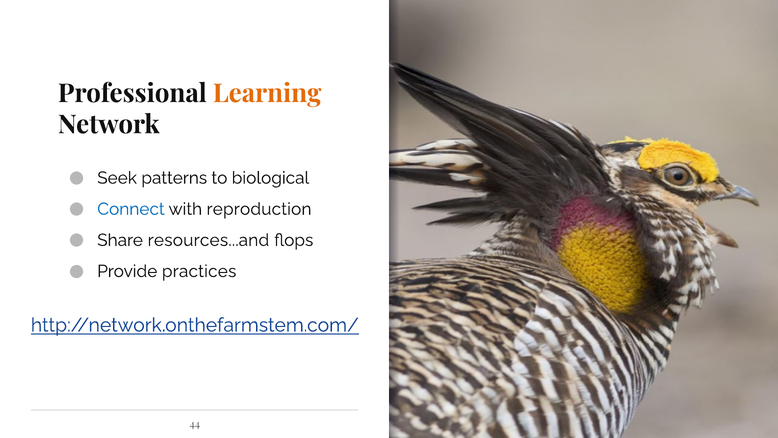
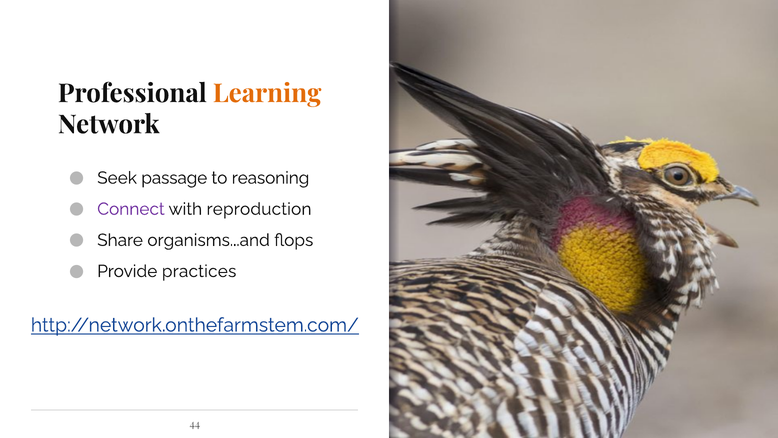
patterns: patterns -> passage
biological: biological -> reasoning
Connect colour: blue -> purple
resources...and: resources...and -> organisms...and
